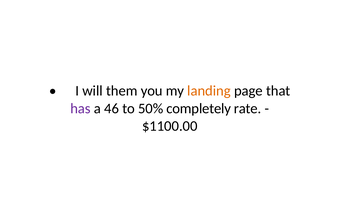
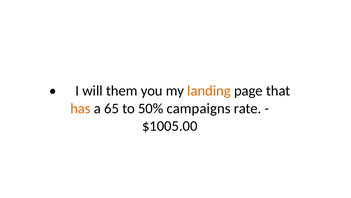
has colour: purple -> orange
46: 46 -> 65
completely: completely -> campaigns
$1100.00: $1100.00 -> $1005.00
